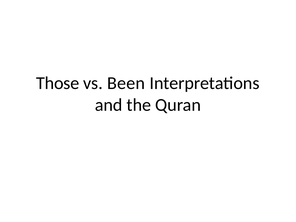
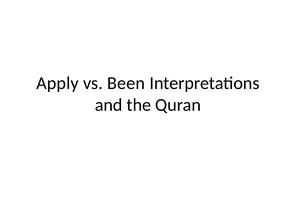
Those: Those -> Apply
